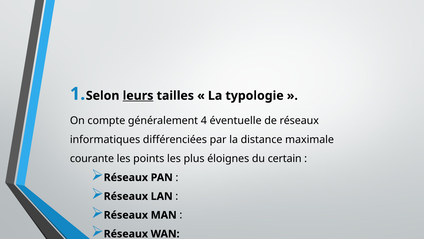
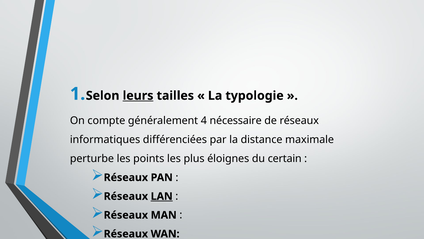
éventuelle: éventuelle -> nécessaire
courante: courante -> perturbe
LAN underline: none -> present
